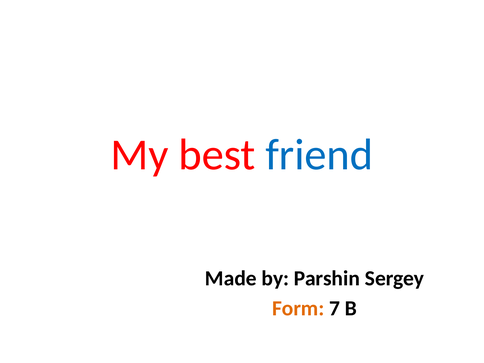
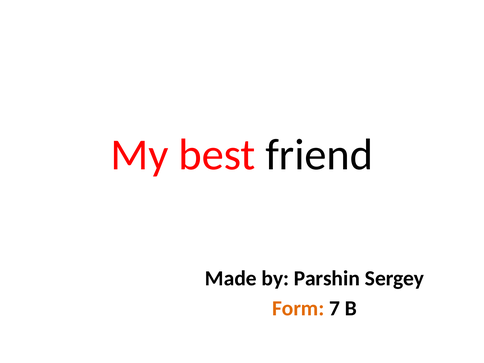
friend colour: blue -> black
